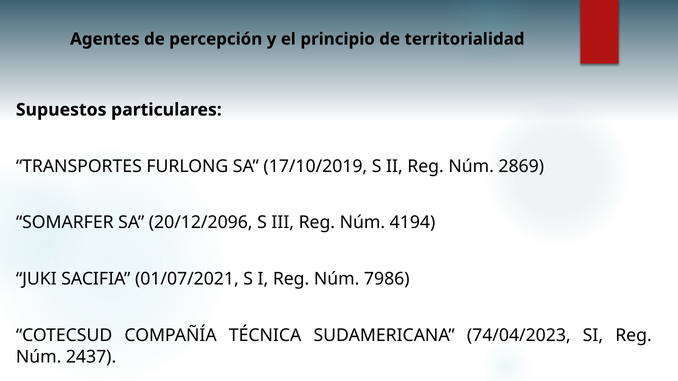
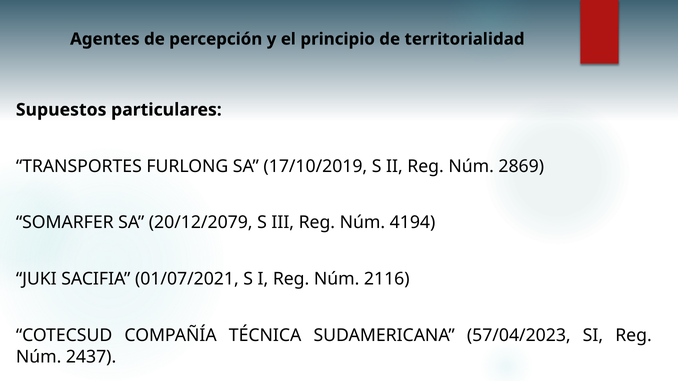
20/12/2096: 20/12/2096 -> 20/12/2079
7986: 7986 -> 2116
74/04/2023: 74/04/2023 -> 57/04/2023
